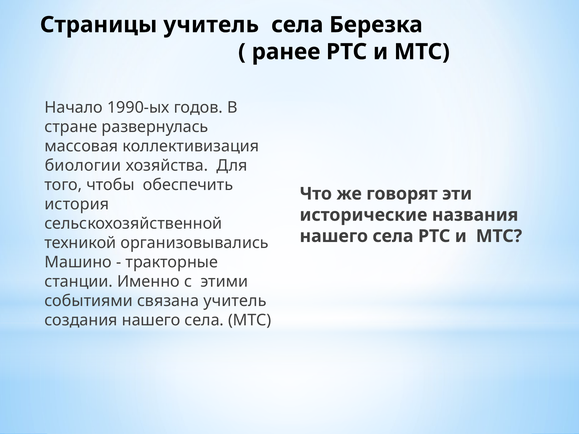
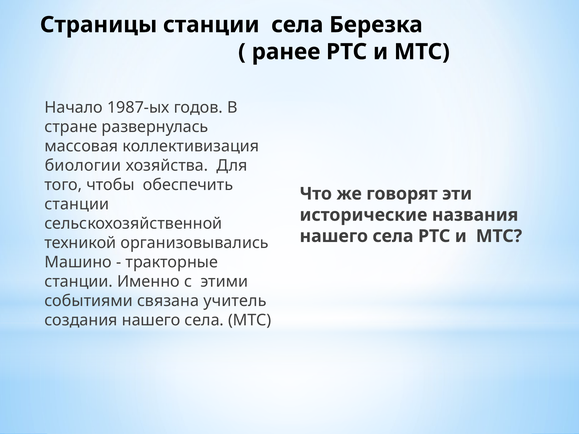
Страницы учитель: учитель -> станции
1990-ых: 1990-ых -> 1987-ых
история at (77, 204): история -> станции
